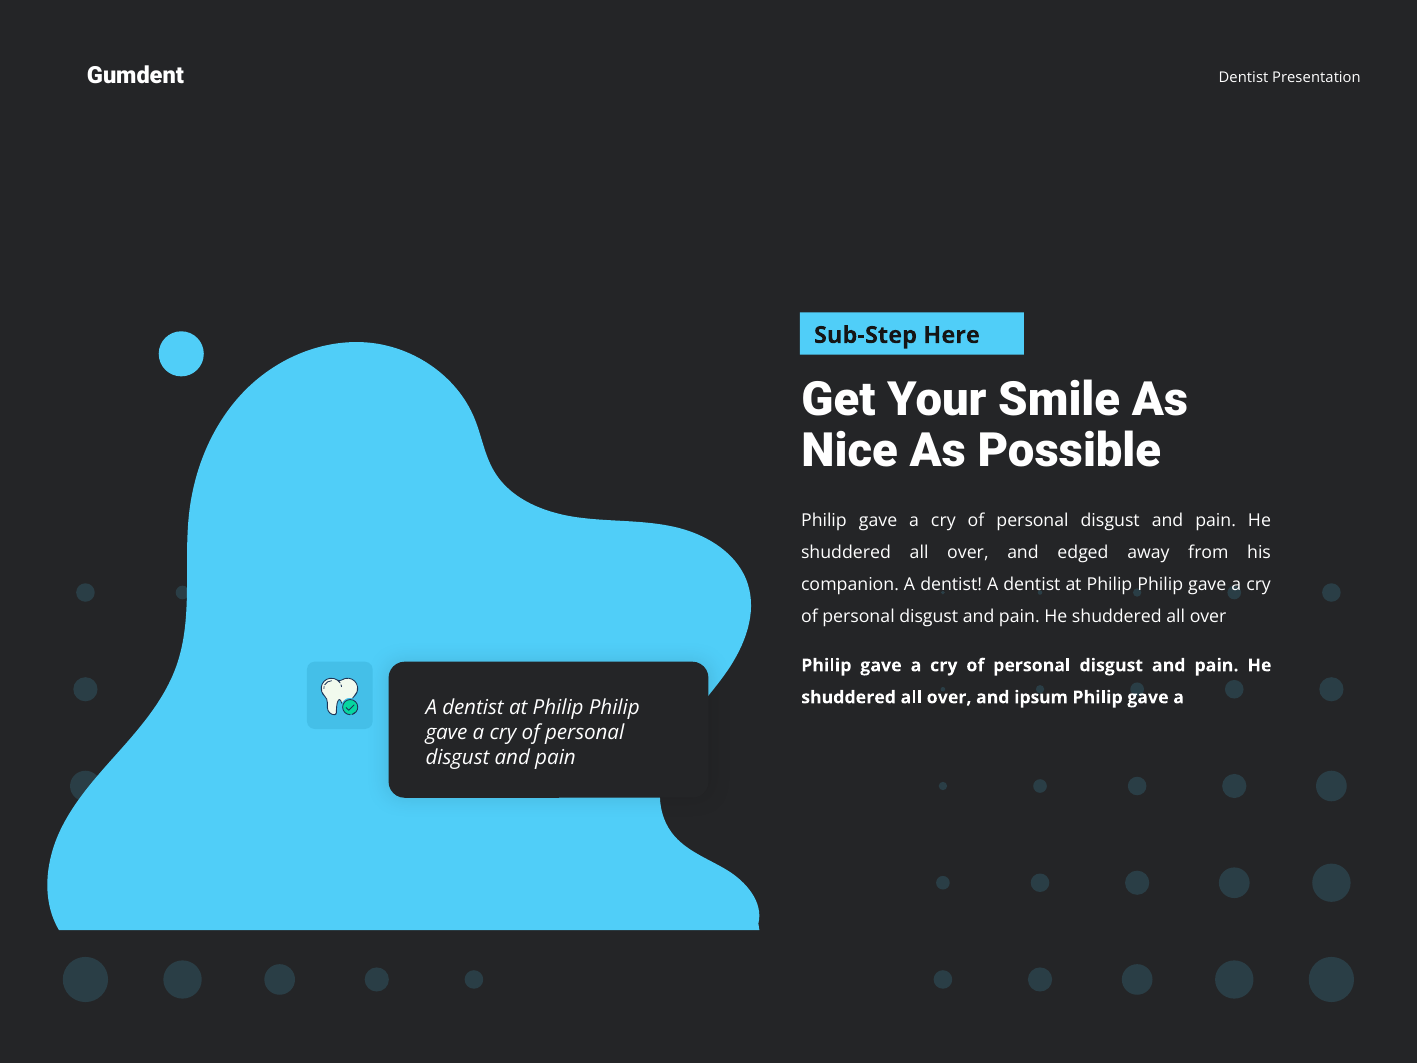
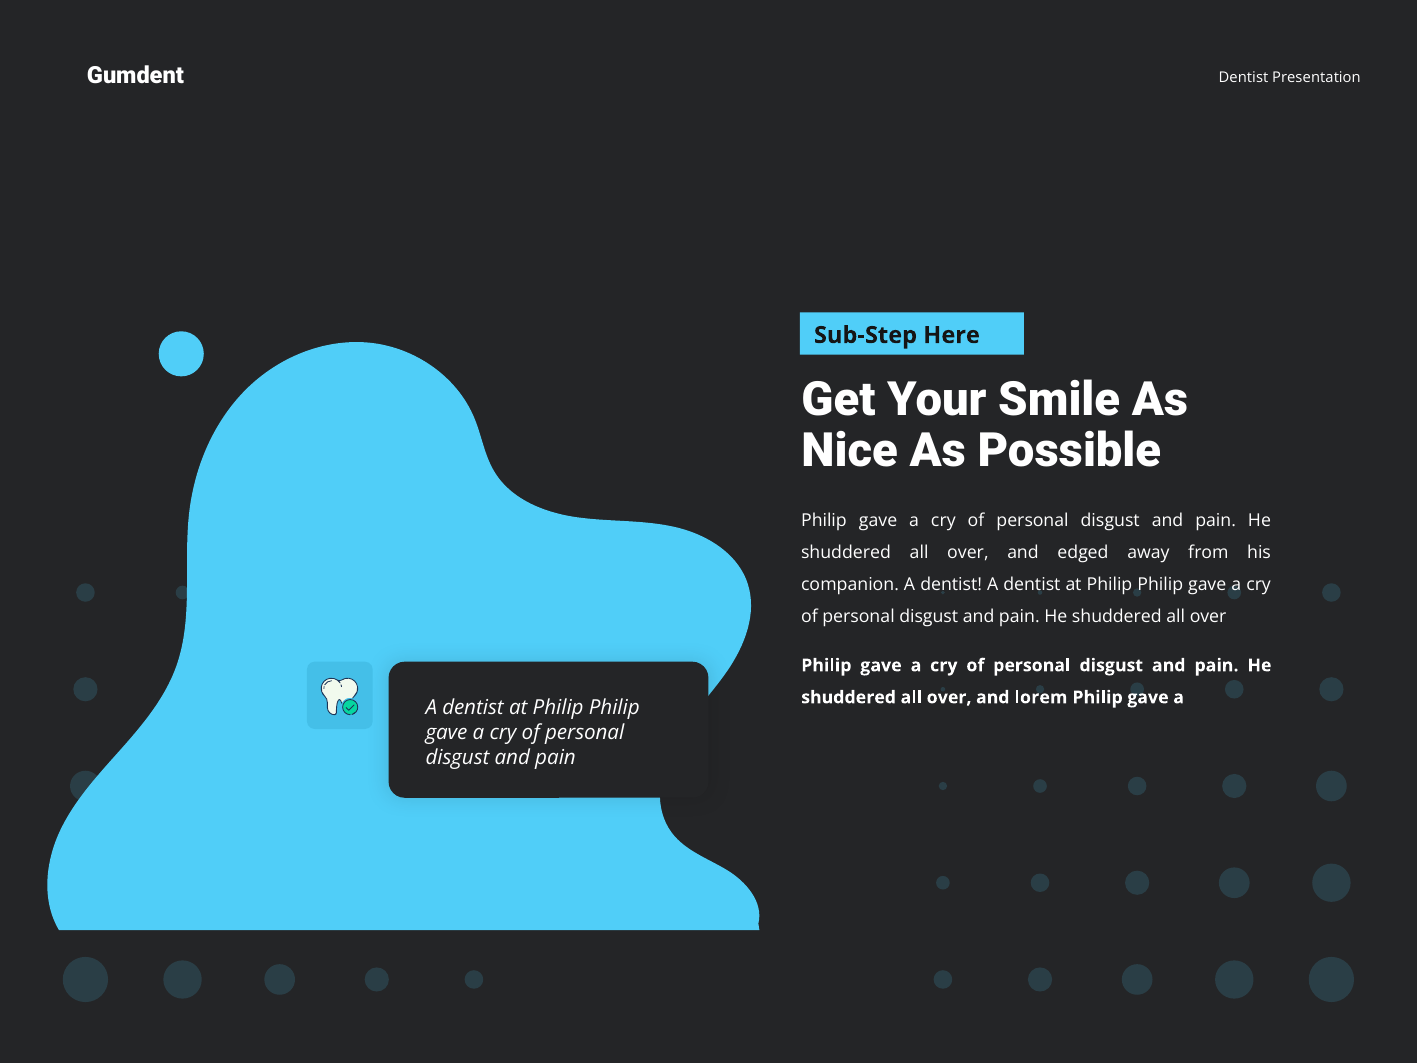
ipsum: ipsum -> lorem
